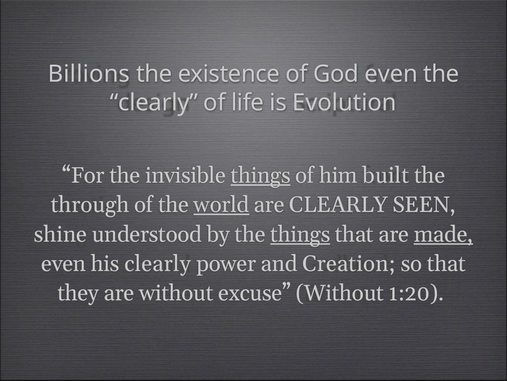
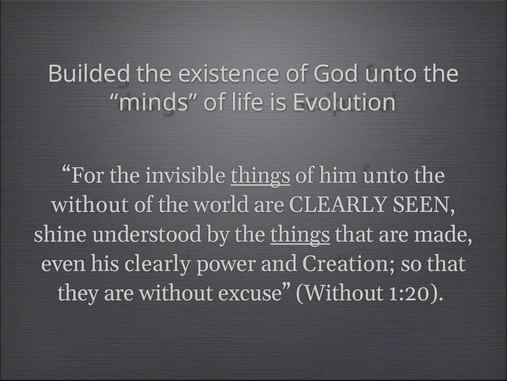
Billions: Billions -> Builded
God even: even -> unto
clearly at (154, 102): clearly -> minds
him built: built -> unto
through at (90, 204): through -> without
world underline: present -> none
made underline: present -> none
